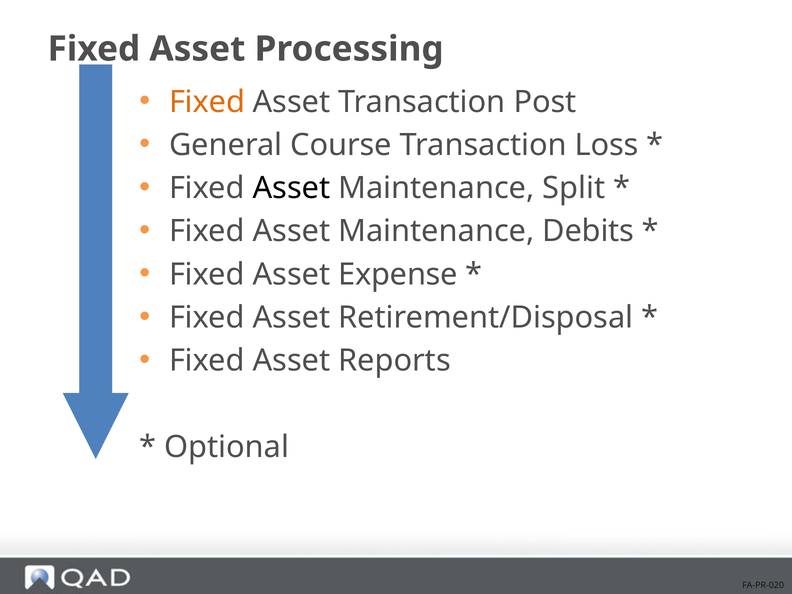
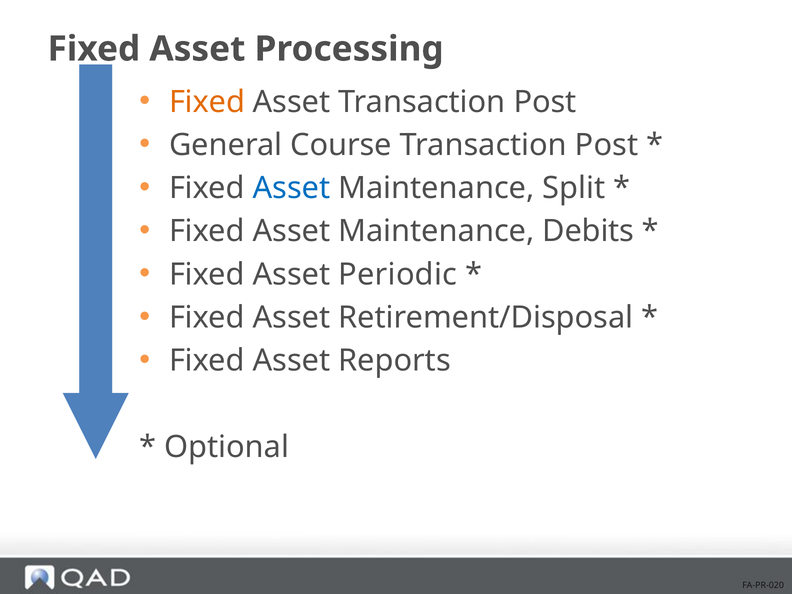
Loss at (607, 145): Loss -> Post
Asset at (291, 188) colour: black -> blue
Expense: Expense -> Periodic
